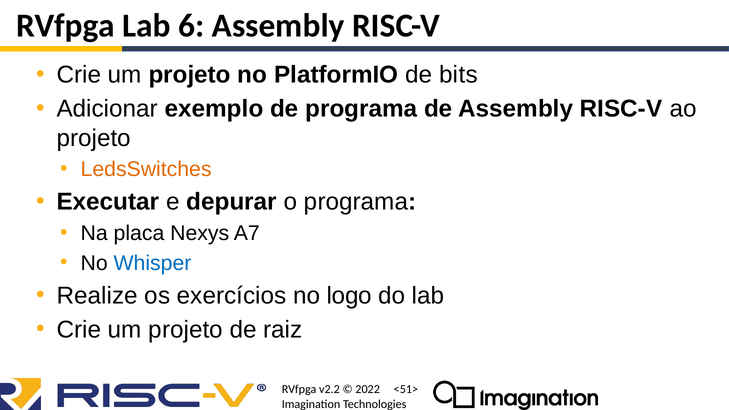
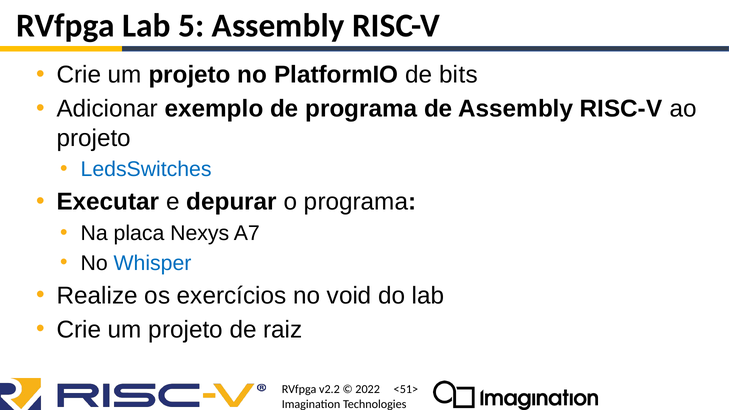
6: 6 -> 5
LedsSwitches colour: orange -> blue
logo: logo -> void
